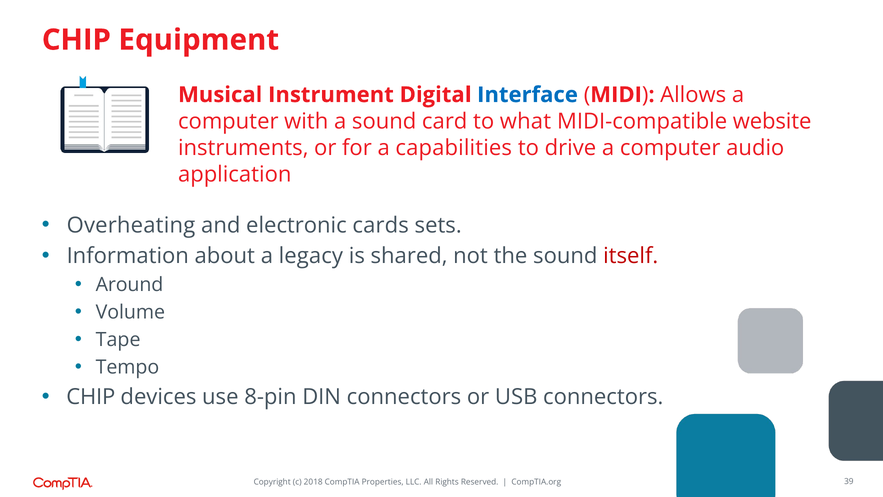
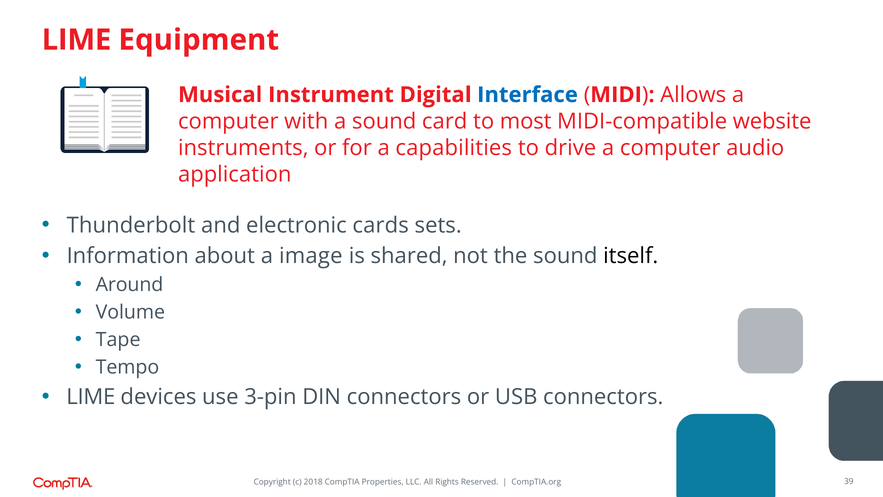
CHIP at (76, 40): CHIP -> LIME
what: what -> most
Overheating: Overheating -> Thunderbolt
legacy: legacy -> image
itself colour: red -> black
CHIP at (91, 397): CHIP -> LIME
8-pin: 8-pin -> 3-pin
